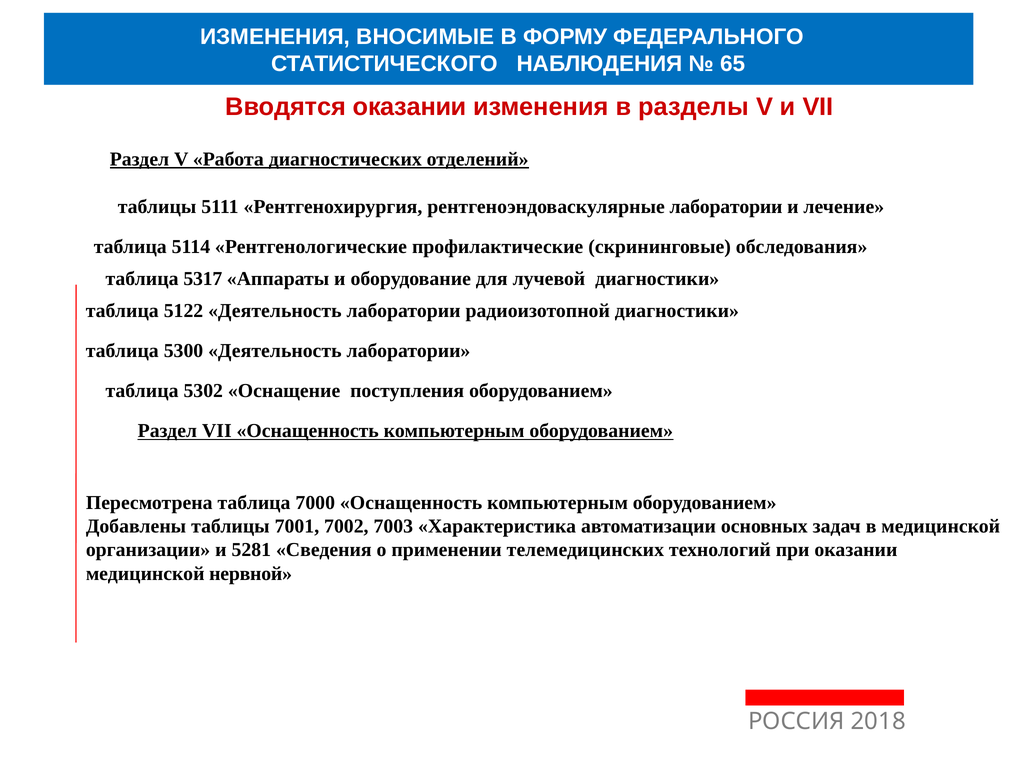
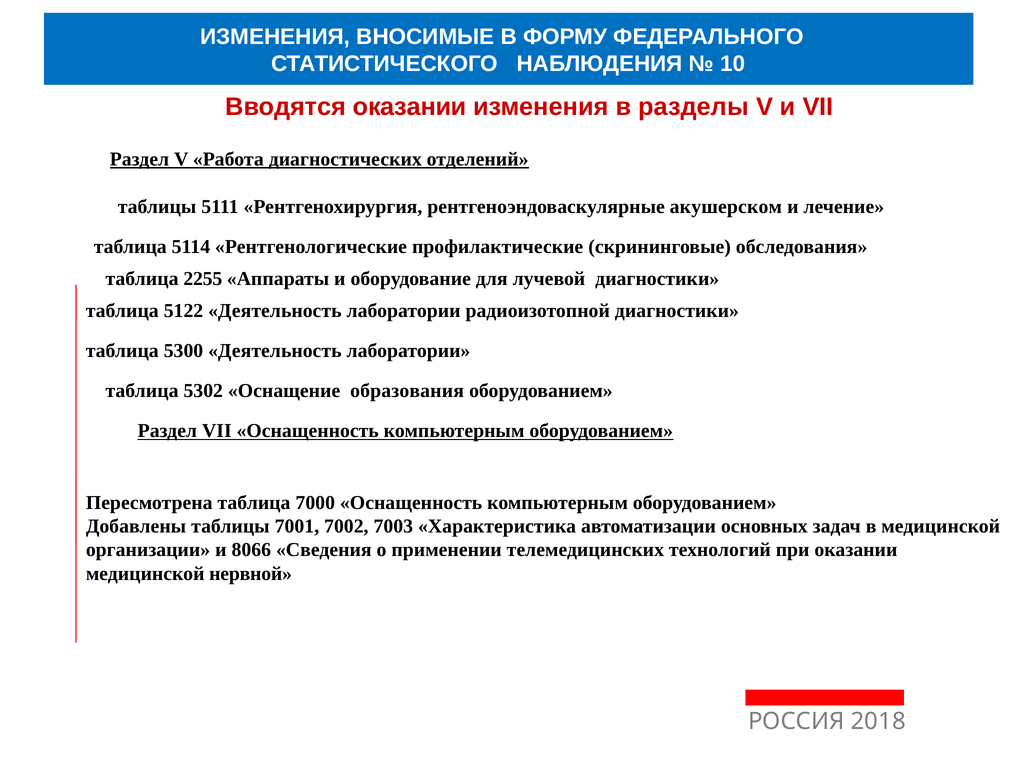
65: 65 -> 10
рентгеноэндоваскулярные лаборатории: лаборатории -> акушерском
5317: 5317 -> 2255
поступления: поступления -> образования
5281: 5281 -> 8066
